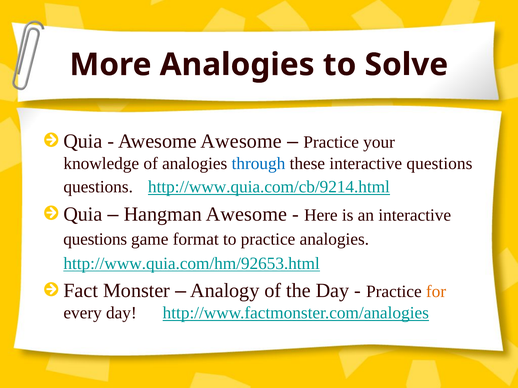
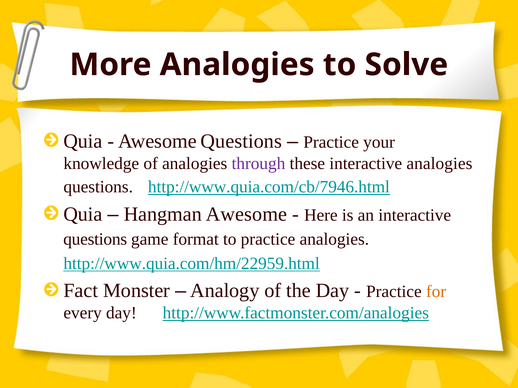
Awesome Awesome: Awesome -> Questions
through colour: blue -> purple
these interactive questions: questions -> analogies
http://www.quia.com/cb/9214.html: http://www.quia.com/cb/9214.html -> http://www.quia.com/cb/7946.html
http://www.quia.com/hm/92653.html: http://www.quia.com/hm/92653.html -> http://www.quia.com/hm/22959.html
